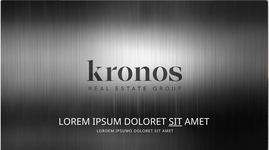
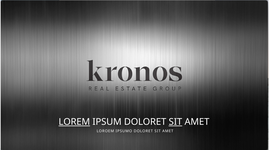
LOREM underline: none -> present
